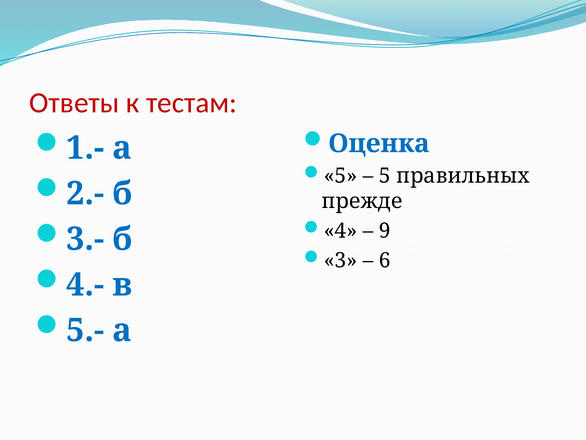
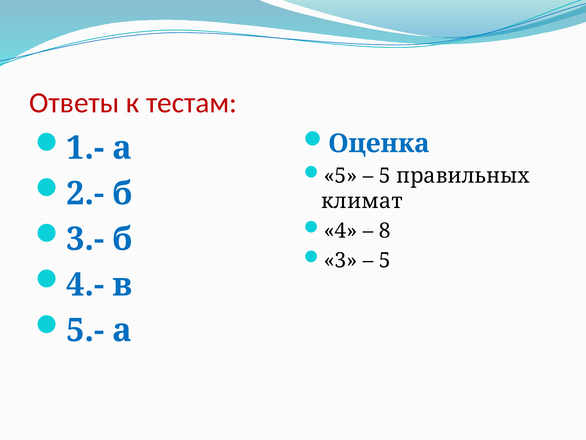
прежде: прежде -> климат
9: 9 -> 8
6 at (385, 260): 6 -> 5
